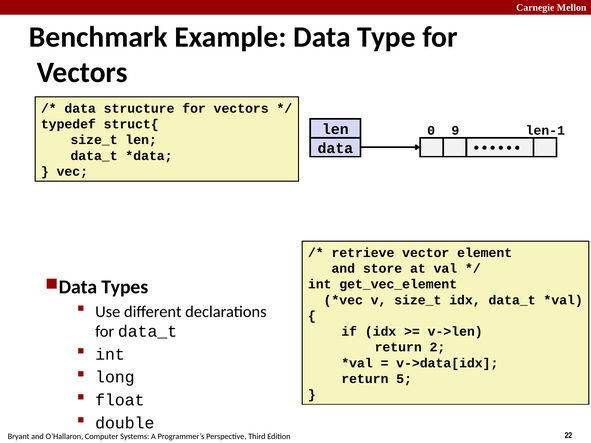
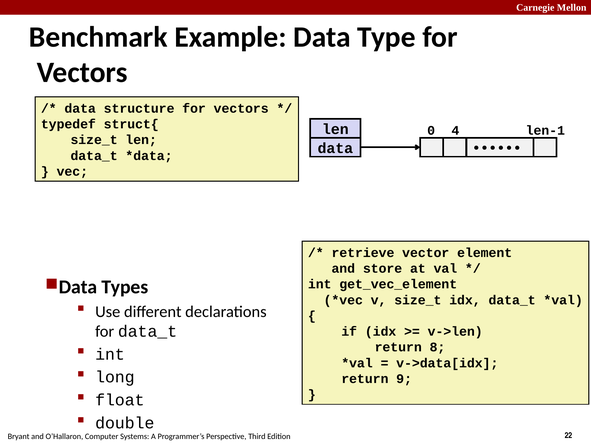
9: 9 -> 4
2: 2 -> 8
5: 5 -> 9
